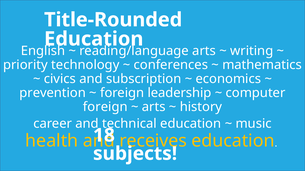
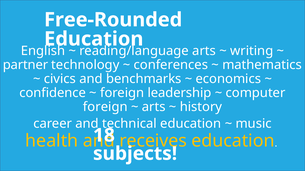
Title-Rounded: Title-Rounded -> Free-Rounded
priority: priority -> partner
subscription: subscription -> benchmarks
prevention: prevention -> confidence
